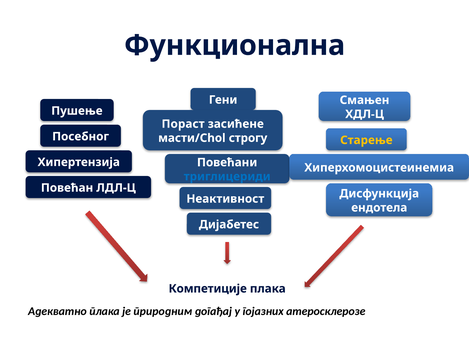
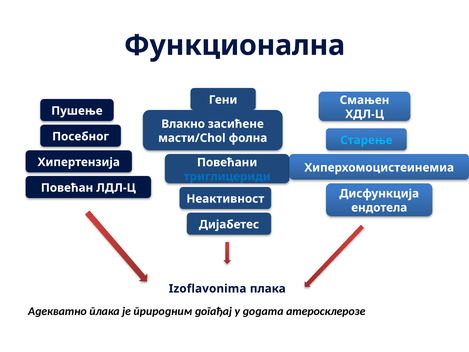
Пораст: Пораст -> Влакно
строгу: строгу -> фолна
Старење colour: yellow -> light blue
Компетиције: Компетиције -> Izoflavonima
гојазних: гојазних -> додата
